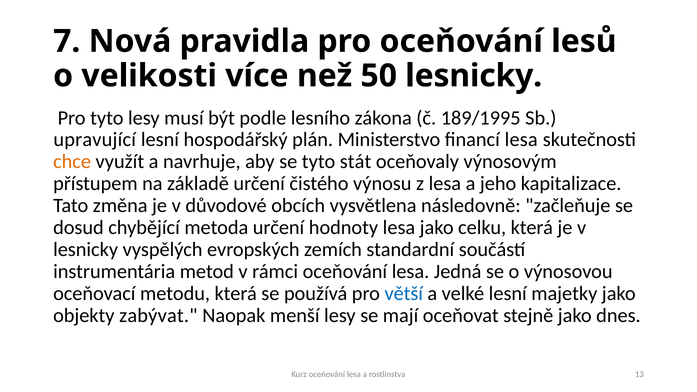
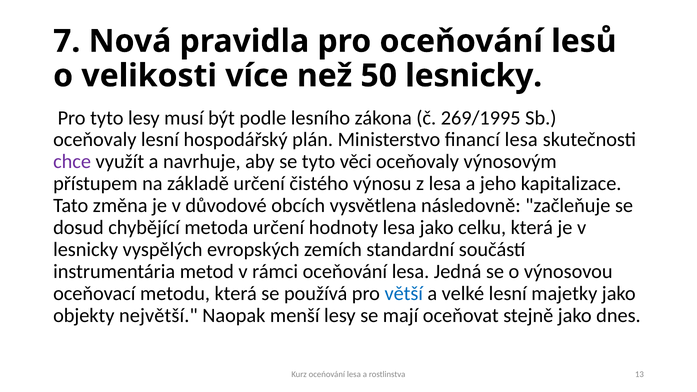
189/1995: 189/1995 -> 269/1995
upravující at (95, 140): upravující -> oceňovaly
chce colour: orange -> purple
stát: stát -> věci
zabývat: zabývat -> největší
